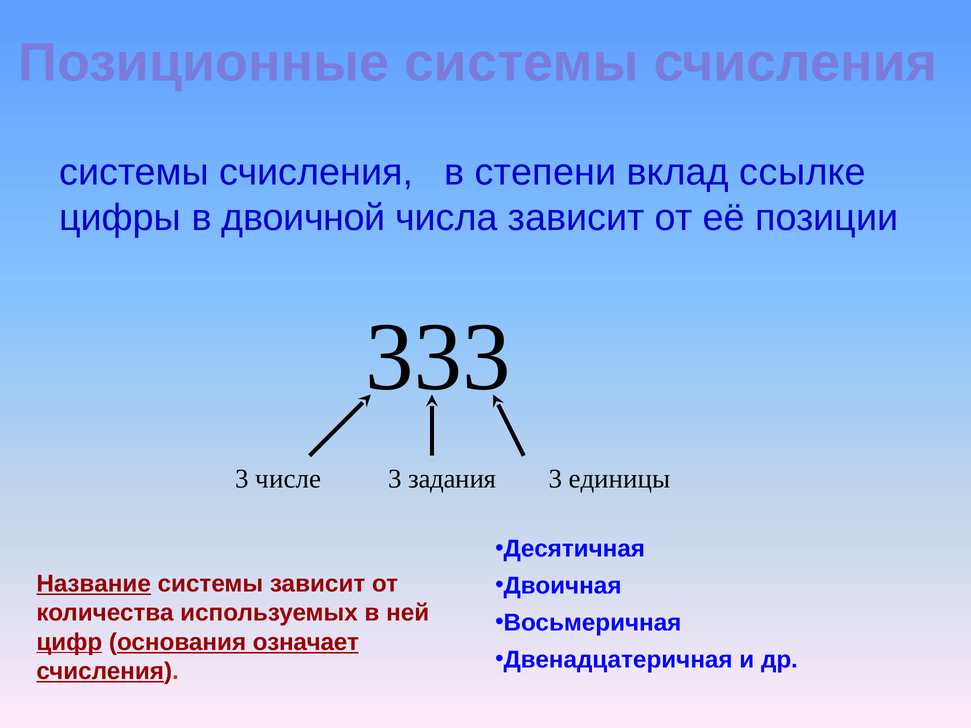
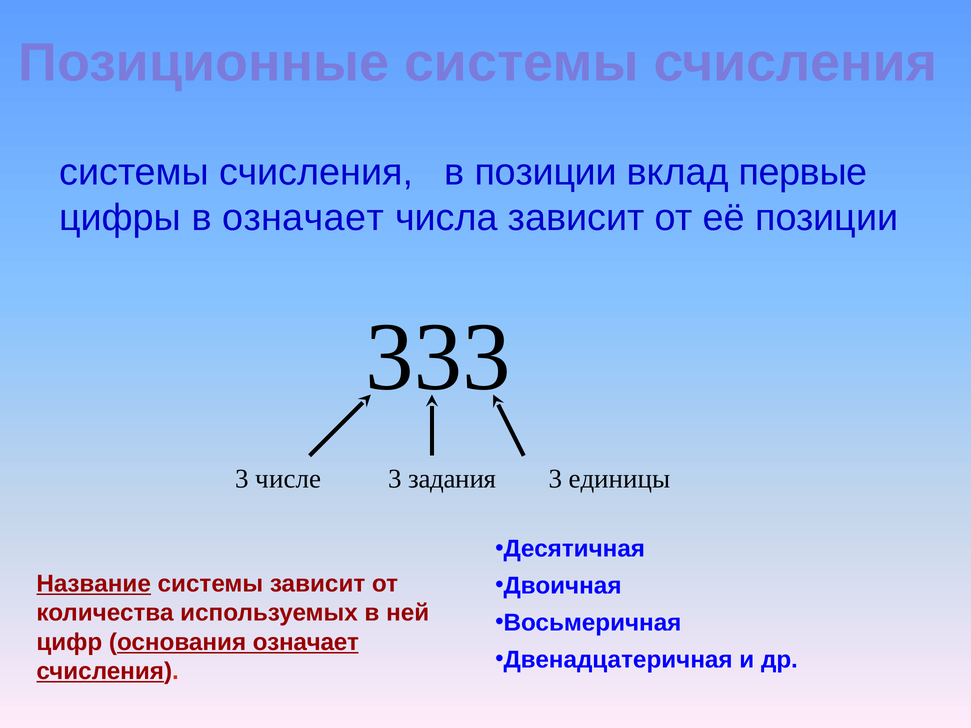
в степени: степени -> позиции
ссылке: ссылке -> первые
в двоичной: двоичной -> означает
цифр underline: present -> none
